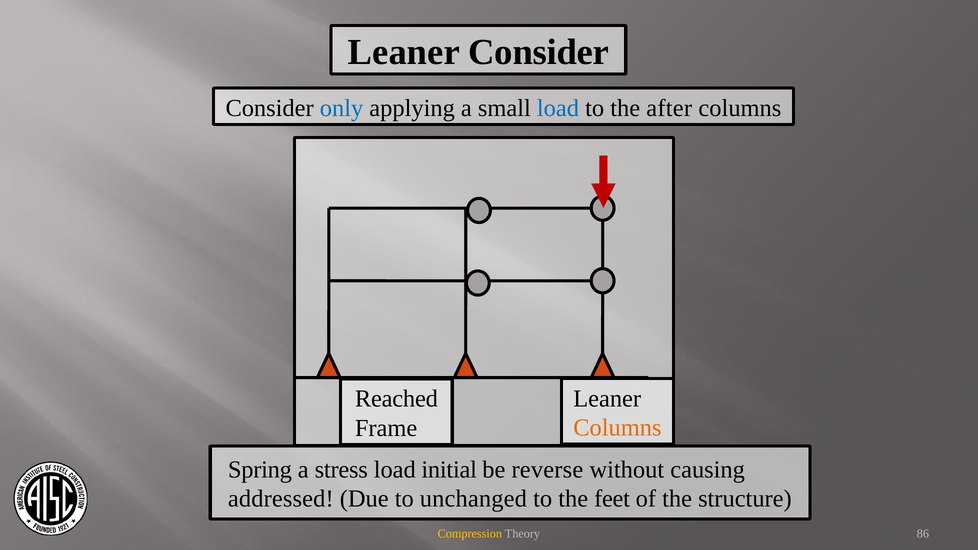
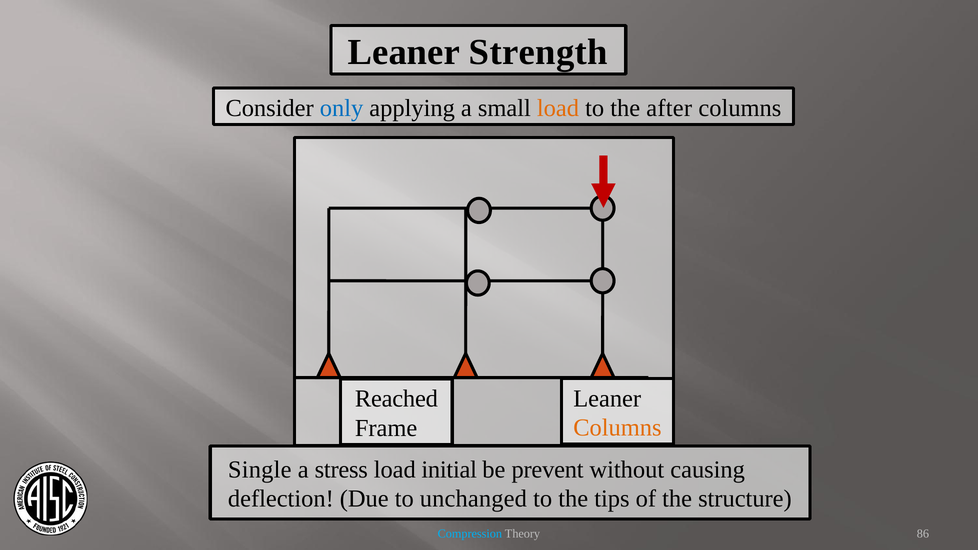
Leaner Consider: Consider -> Strength
load at (558, 108) colour: blue -> orange
Spring: Spring -> Single
reverse: reverse -> prevent
addressed: addressed -> deflection
feet: feet -> tips
Compression colour: yellow -> light blue
